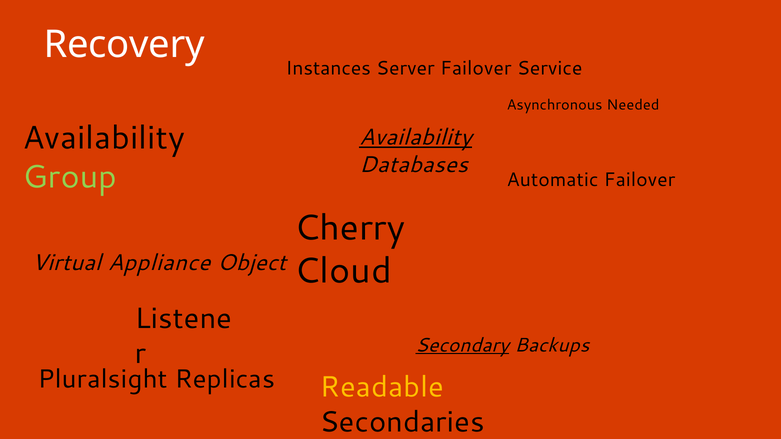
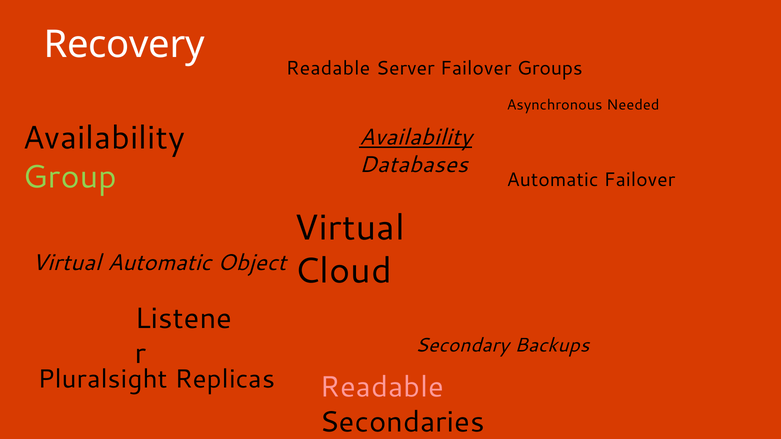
Instances at (328, 68): Instances -> Readable
Service: Service -> Groups
Cherry at (350, 228): Cherry -> Virtual
Virtual Appliance: Appliance -> Automatic
Secondary underline: present -> none
Readable at (382, 387) colour: yellow -> pink
